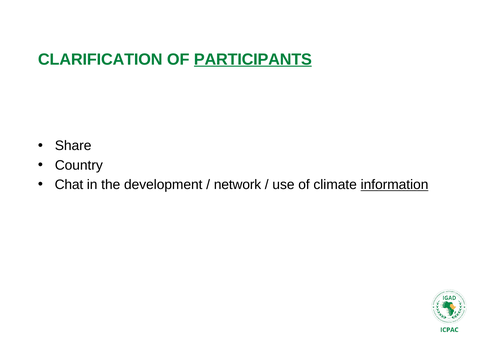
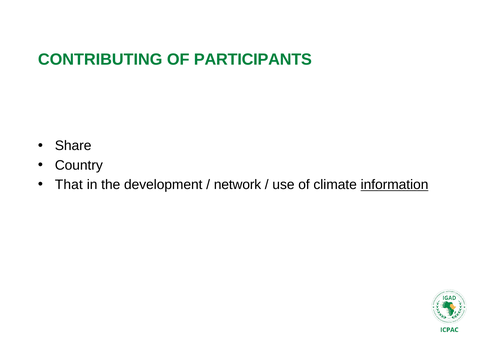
CLARIFICATION: CLARIFICATION -> CONTRIBUTING
PARTICIPANTS underline: present -> none
Chat: Chat -> That
